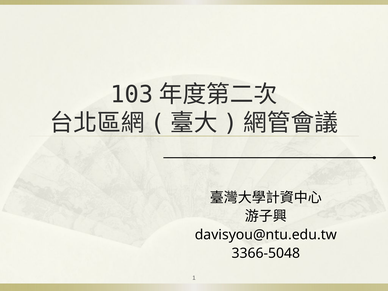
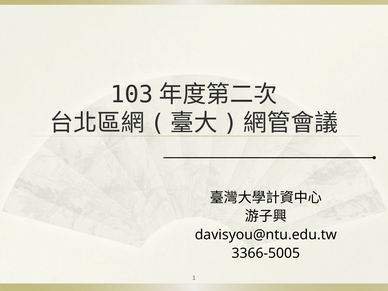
3366-5048: 3366-5048 -> 3366-5005
